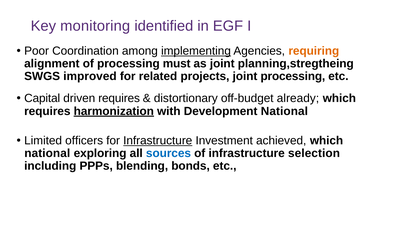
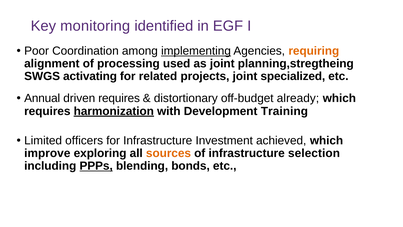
must: must -> used
improved: improved -> activating
joint processing: processing -> specialized
Capital: Capital -> Annual
Development National: National -> Training
Infrastructure at (158, 140) underline: present -> none
national at (47, 153): national -> improve
sources colour: blue -> orange
PPPs underline: none -> present
